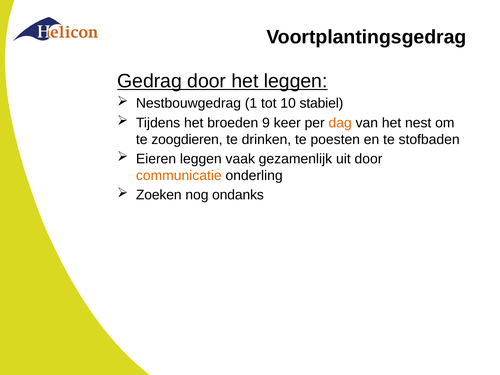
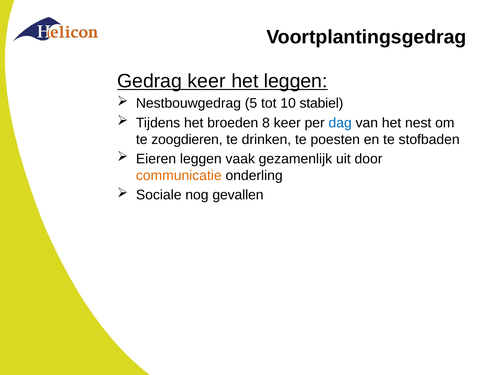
Gedrag door: door -> keer
1: 1 -> 5
9: 9 -> 8
dag colour: orange -> blue
Zoeken: Zoeken -> Sociale
ondanks: ondanks -> gevallen
